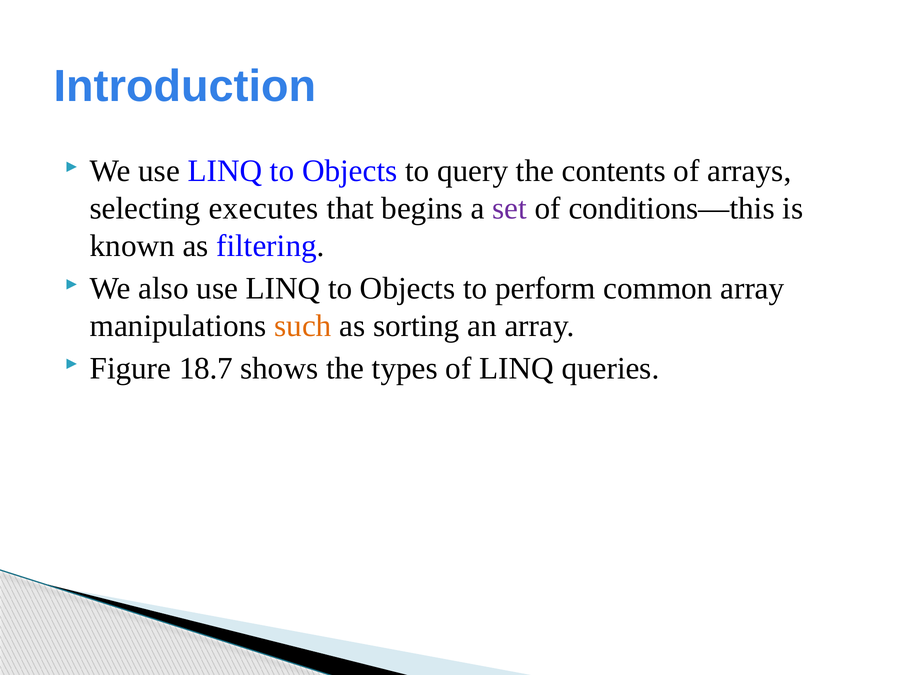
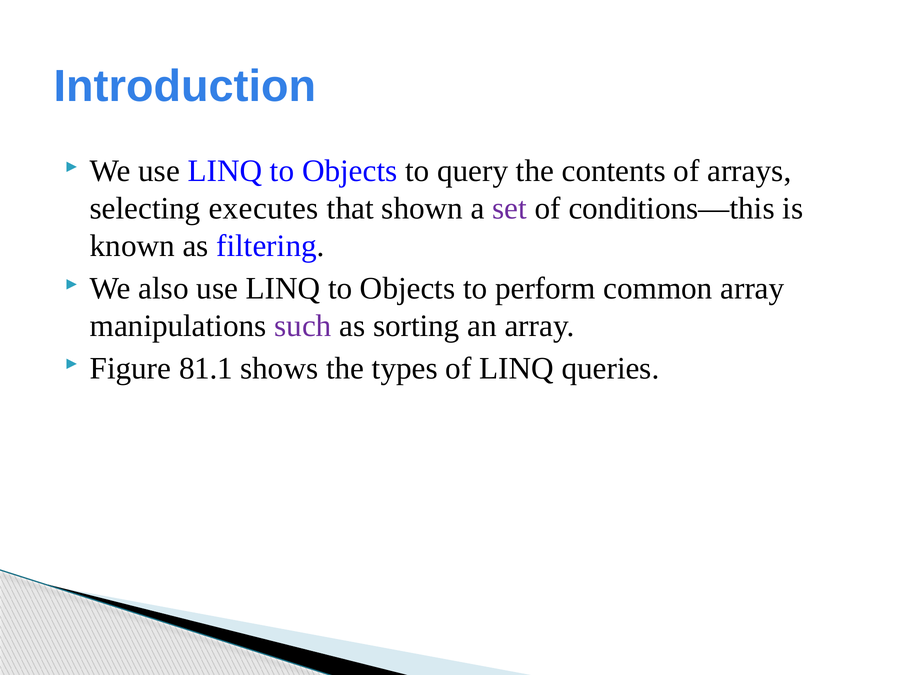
begins: begins -> shown
such colour: orange -> purple
18.7: 18.7 -> 81.1
